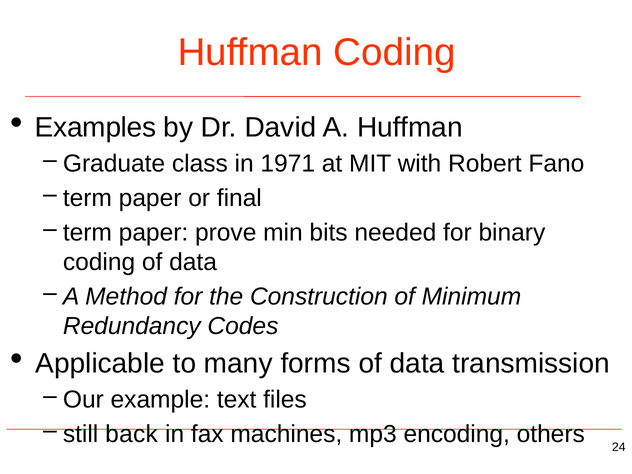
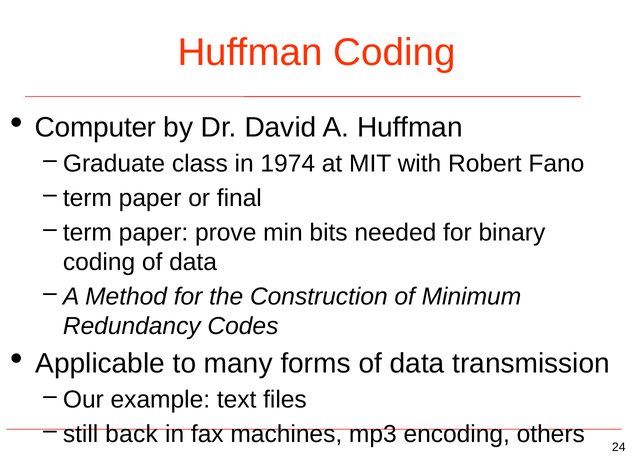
Examples: Examples -> Computer
1971: 1971 -> 1974
